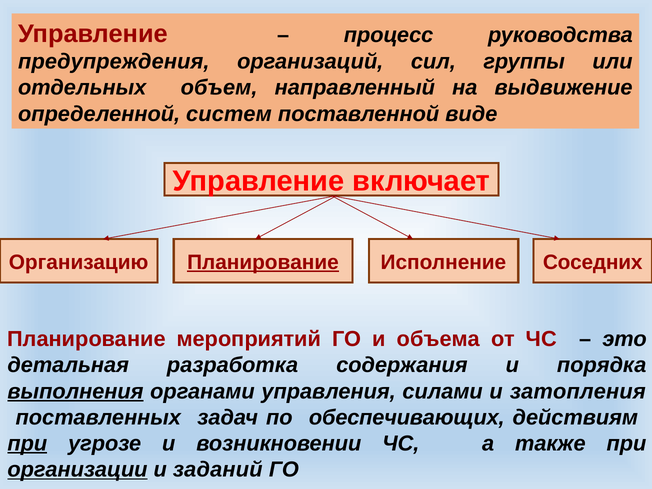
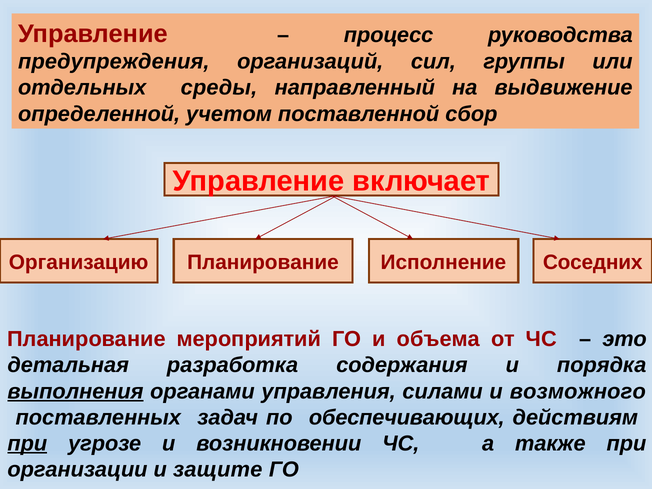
объем: объем -> среды
систем: систем -> учетом
виде: виде -> сбор
Планирование at (263, 262) underline: present -> none
затопления: затопления -> возможного
организации underline: present -> none
заданий: заданий -> защите
